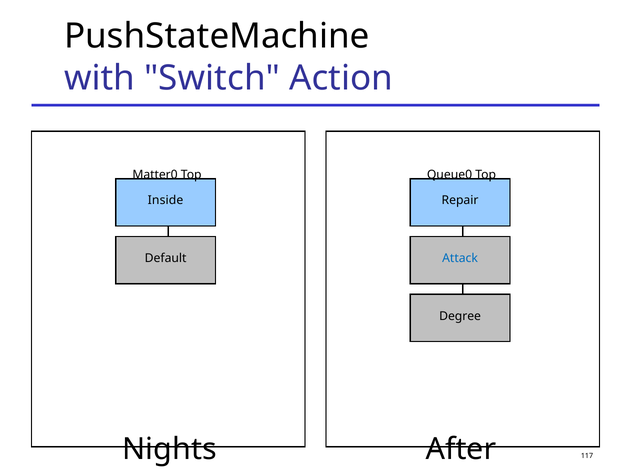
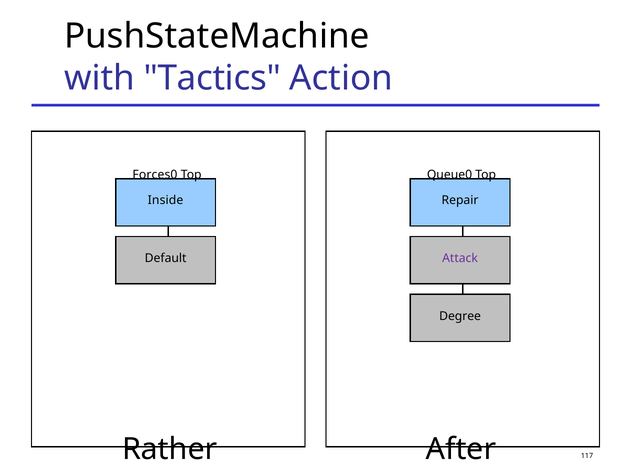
Switch: Switch -> Tactics
Matter0: Matter0 -> Forces0
Attack colour: blue -> purple
Nights: Nights -> Rather
